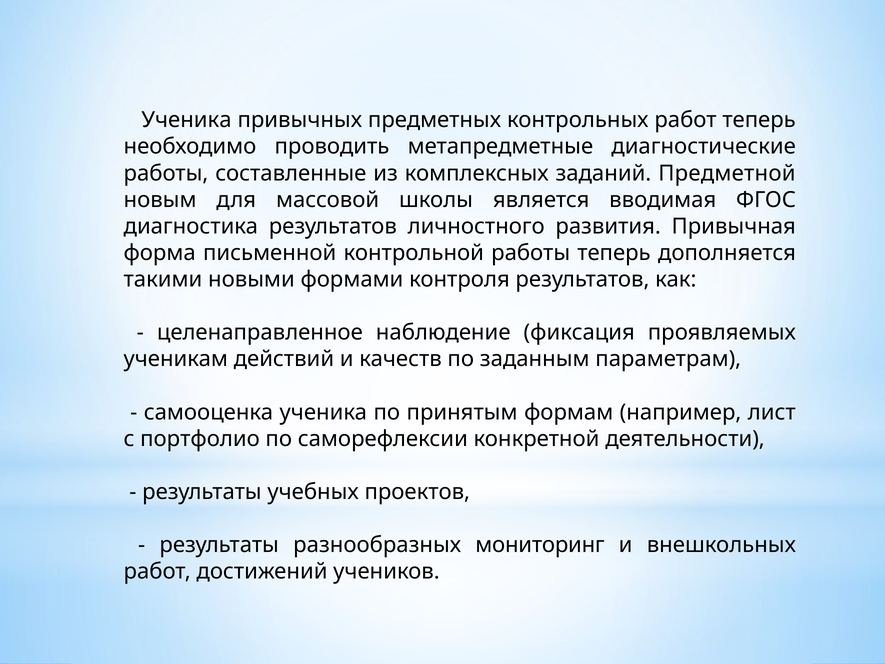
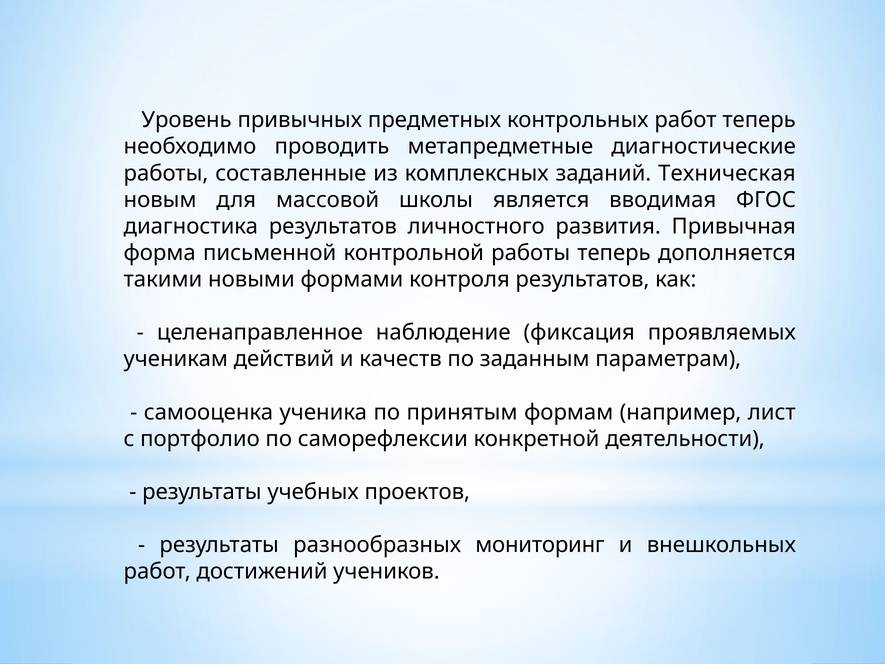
Ученика at (187, 120): Ученика -> Уровень
Предметной: Предметной -> Техническая
